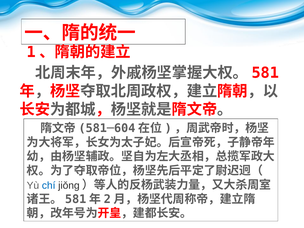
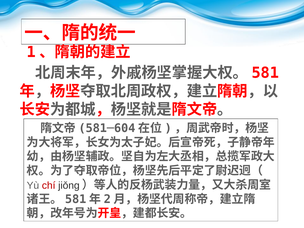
chí colour: blue -> red
